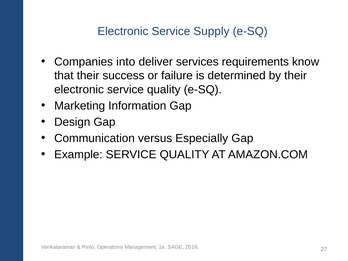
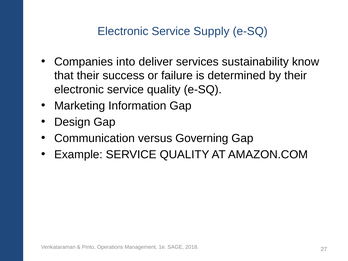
requirements: requirements -> sustainability
Especially: Especially -> Governing
